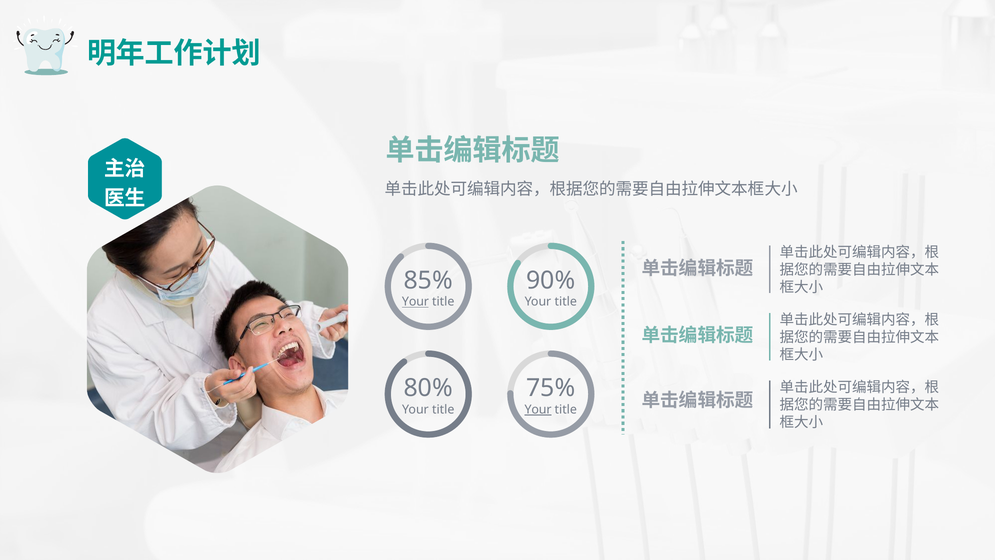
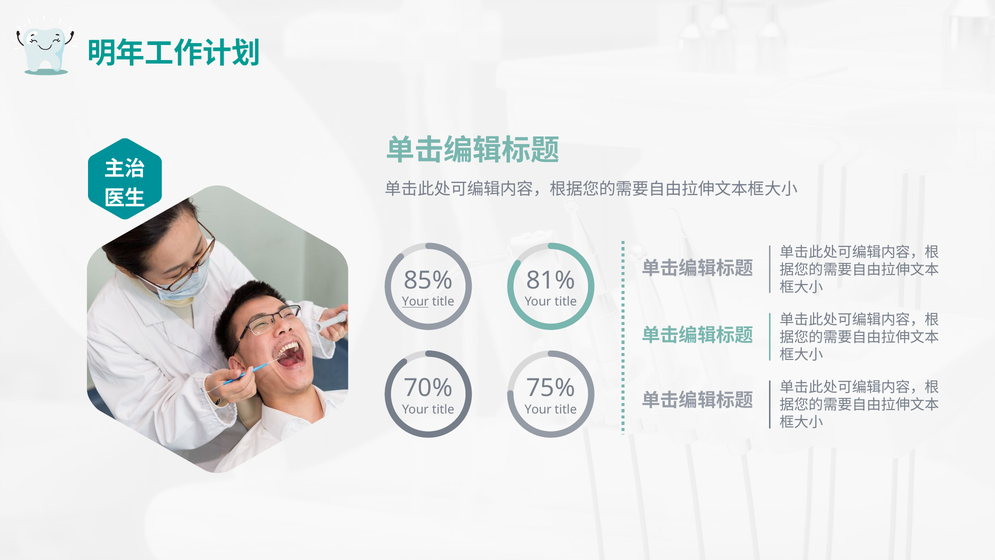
90%: 90% -> 81%
80%: 80% -> 70%
Your at (538, 409) underline: present -> none
